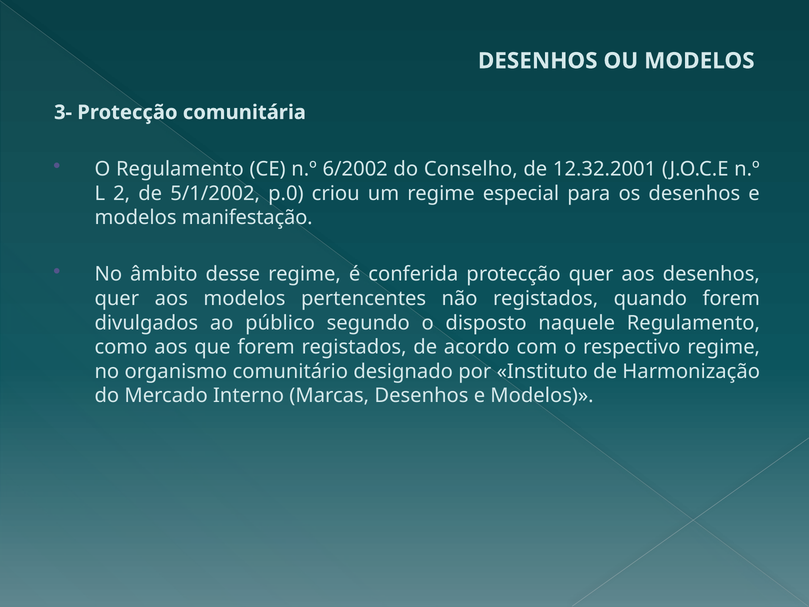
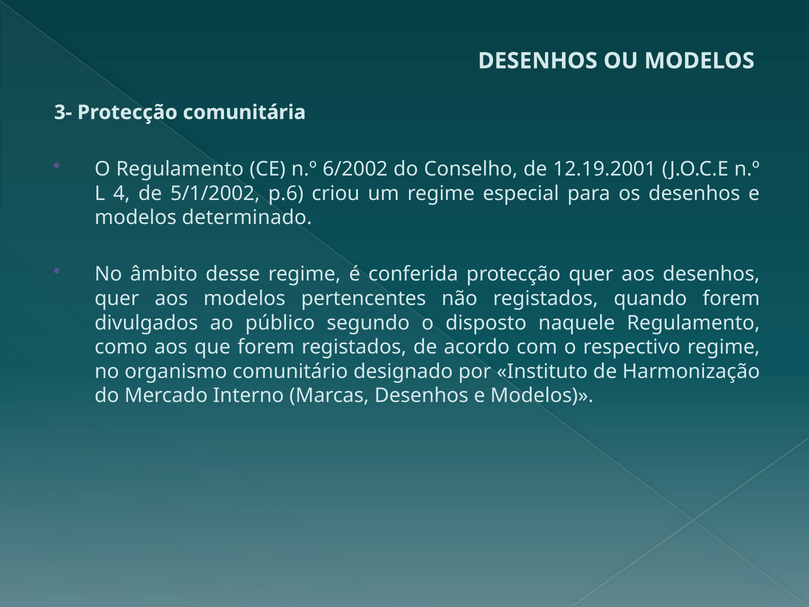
12.32.2001: 12.32.2001 -> 12.19.2001
2: 2 -> 4
p.0: p.0 -> p.6
manifestação: manifestação -> determinado
